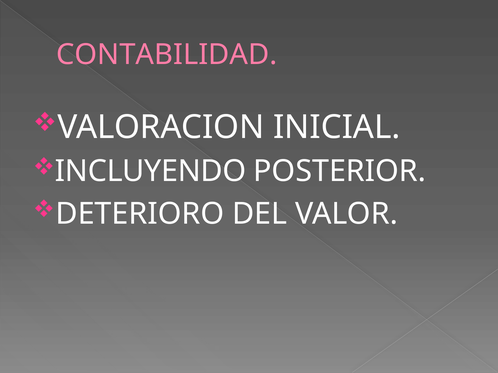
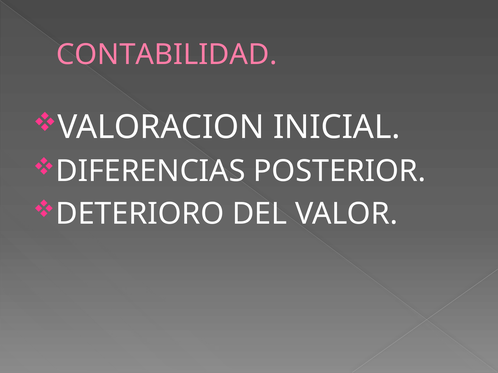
INCLUYENDO: INCLUYENDO -> DIFERENCIAS
